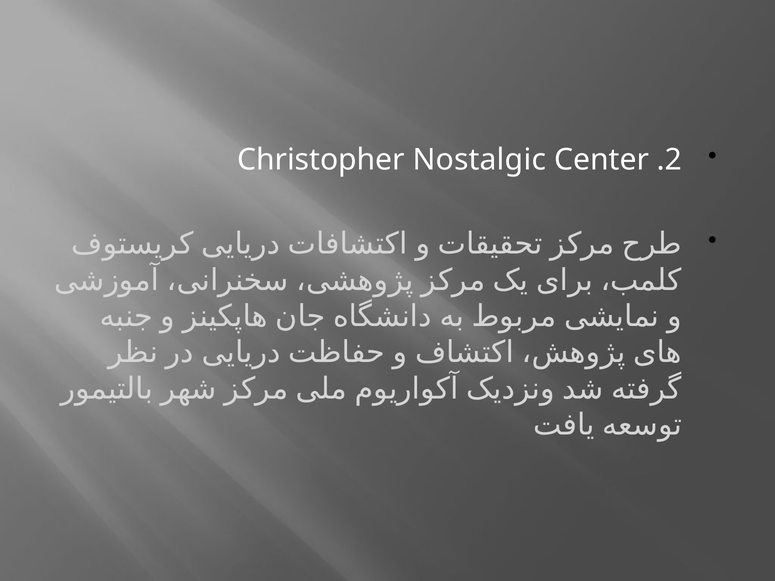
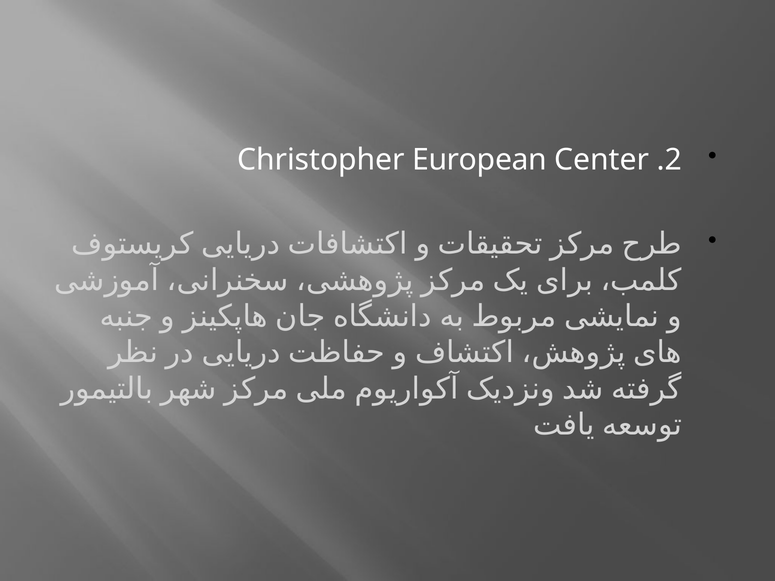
Nostalgic: Nostalgic -> European
